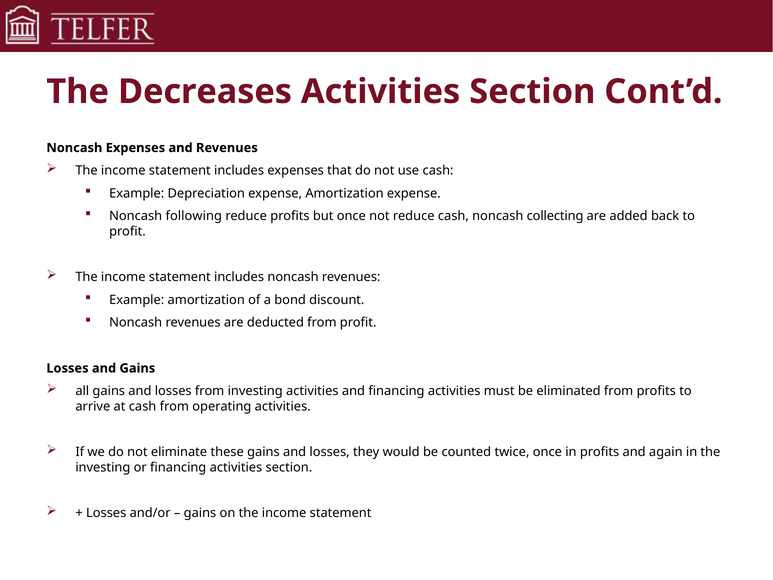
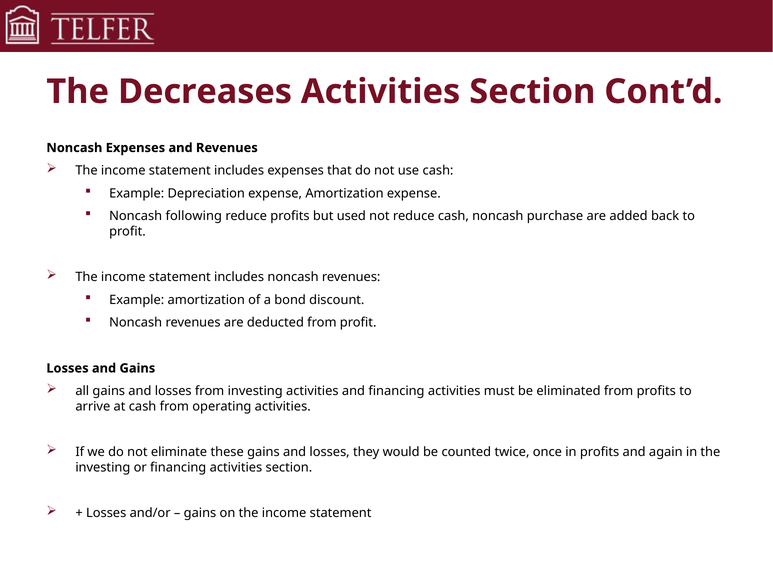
but once: once -> used
collecting: collecting -> purchase
